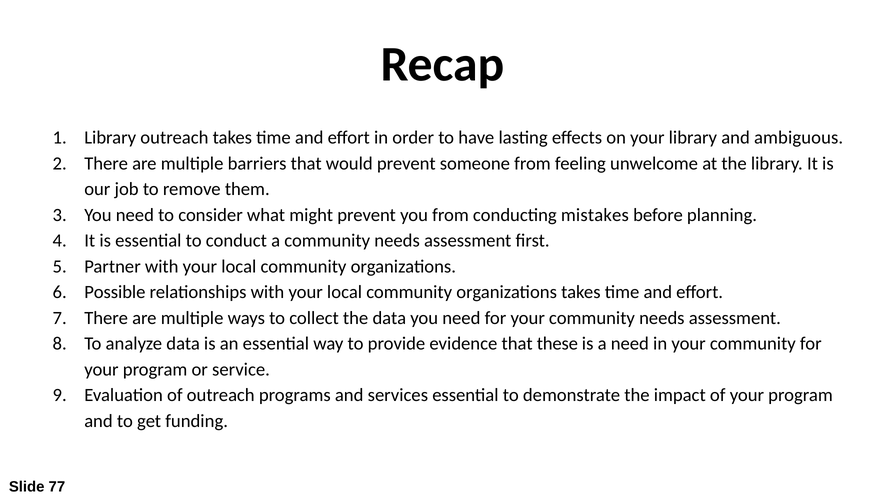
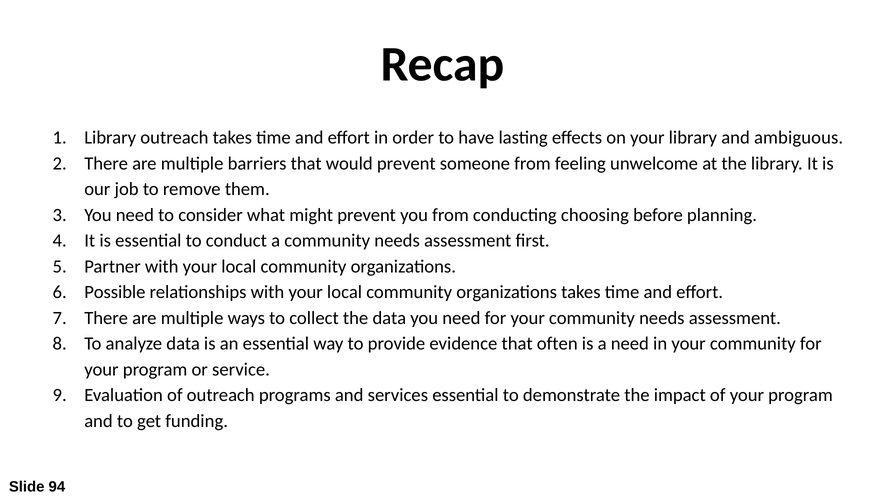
mistakes: mistakes -> choosing
these: these -> often
77: 77 -> 94
